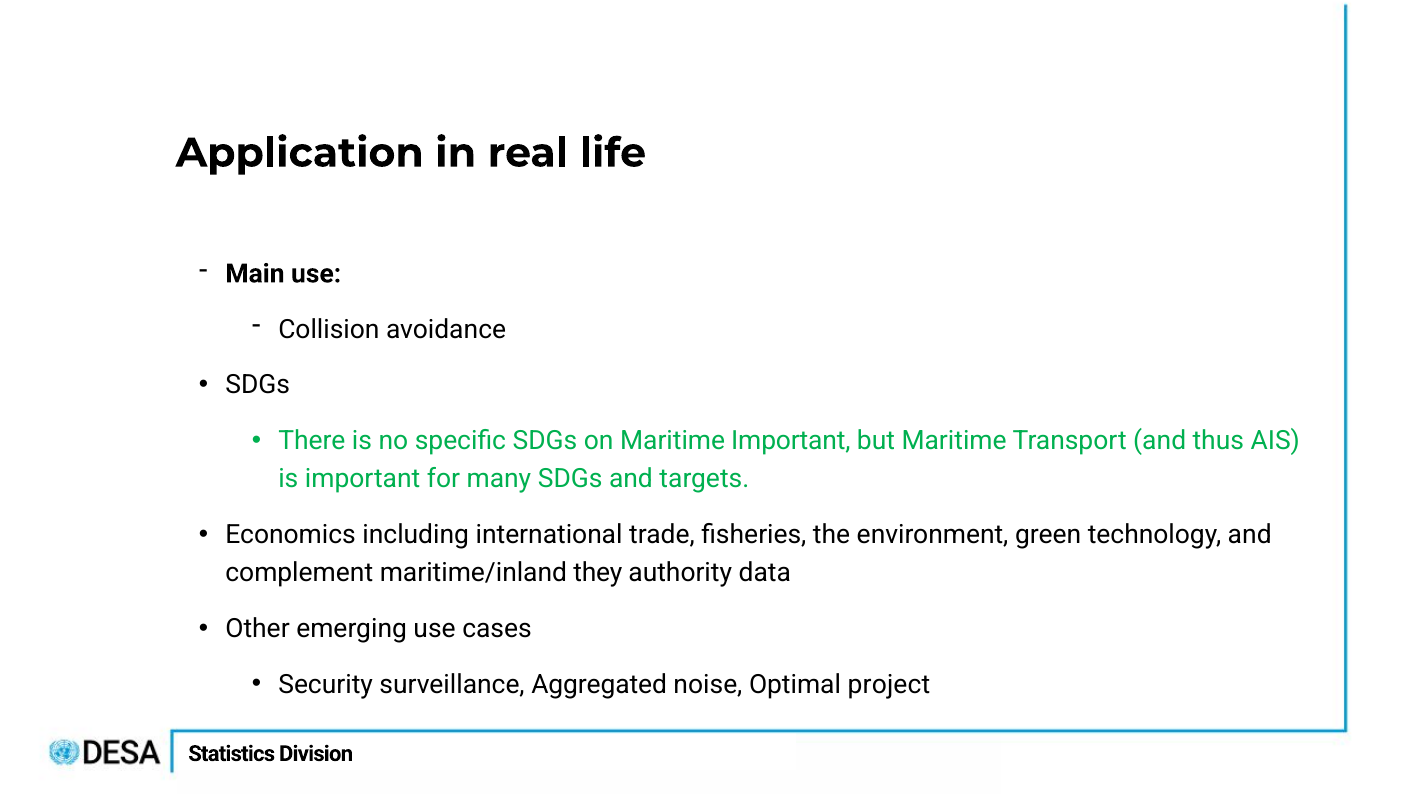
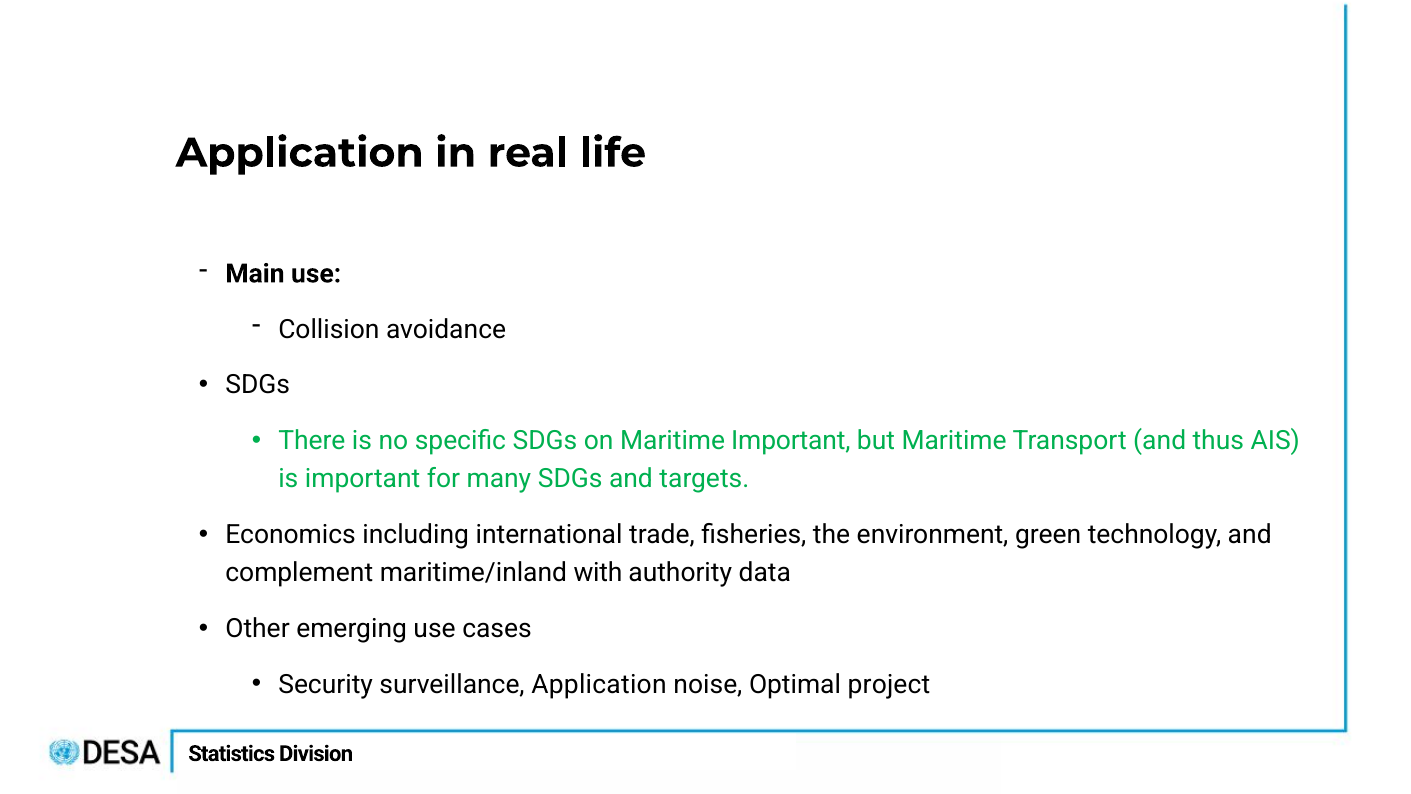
they: they -> with
surveillance Aggregated: Aggregated -> Application
